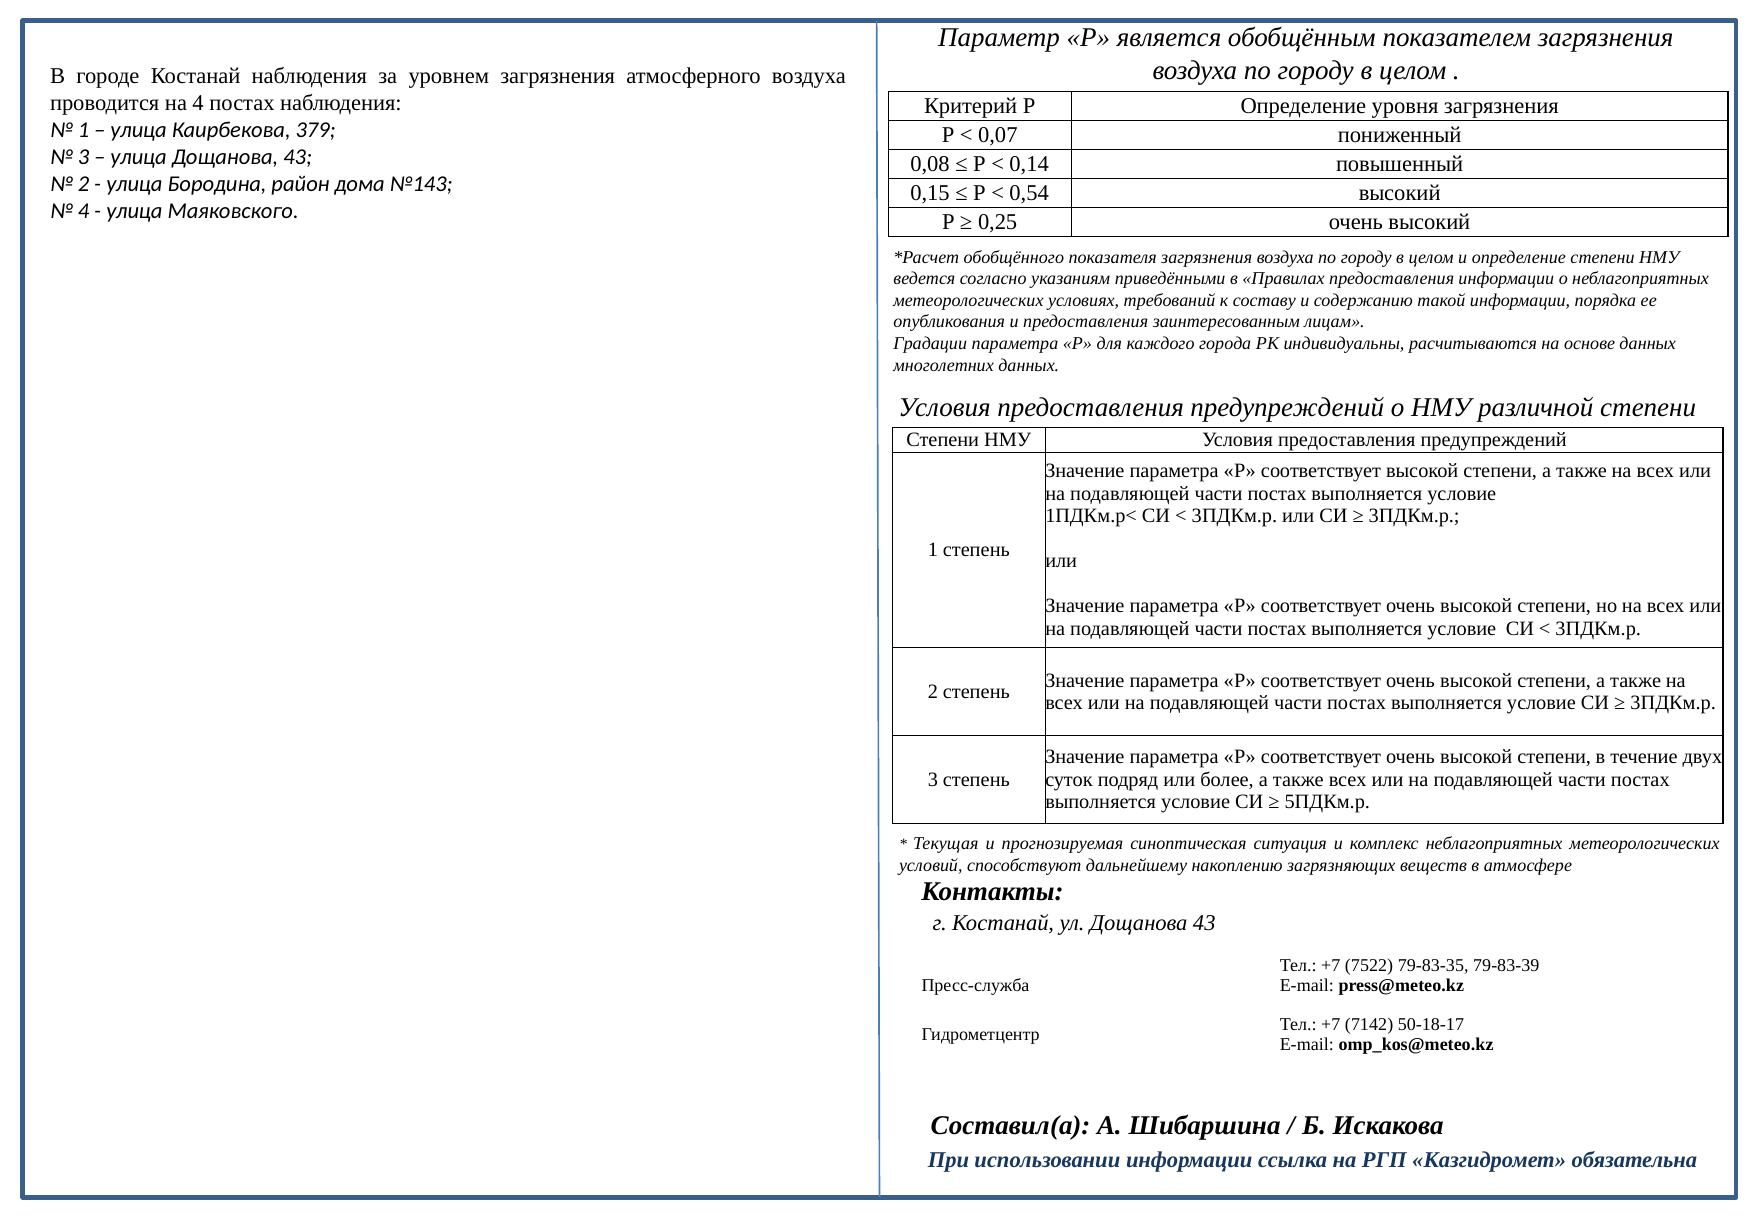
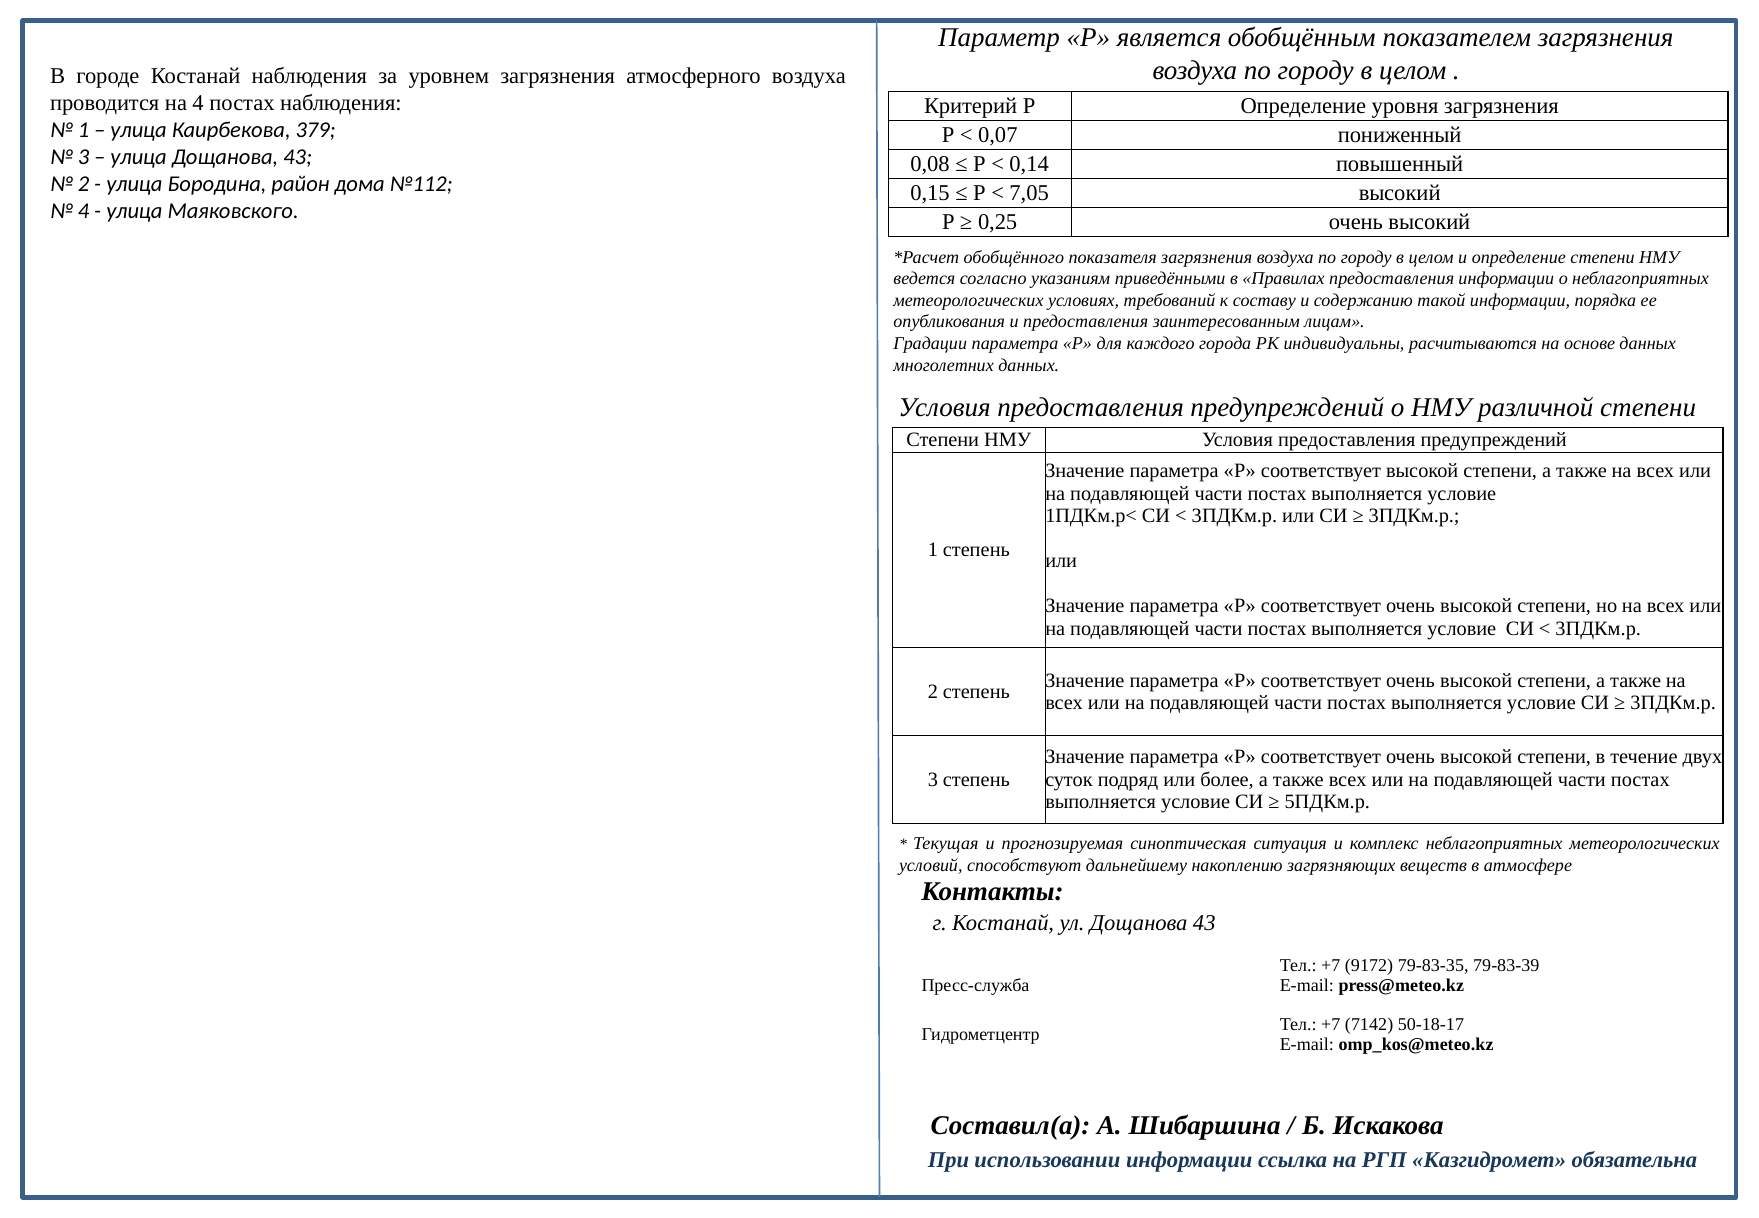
№143: №143 -> №112
0,54: 0,54 -> 7,05
7522: 7522 -> 9172
